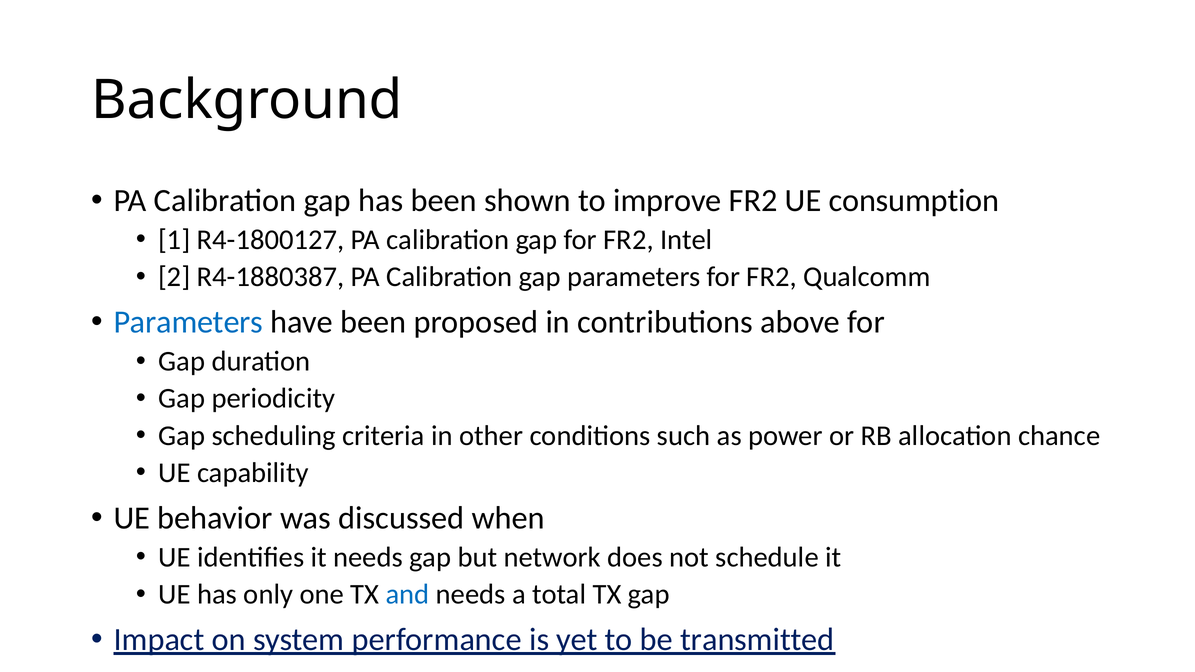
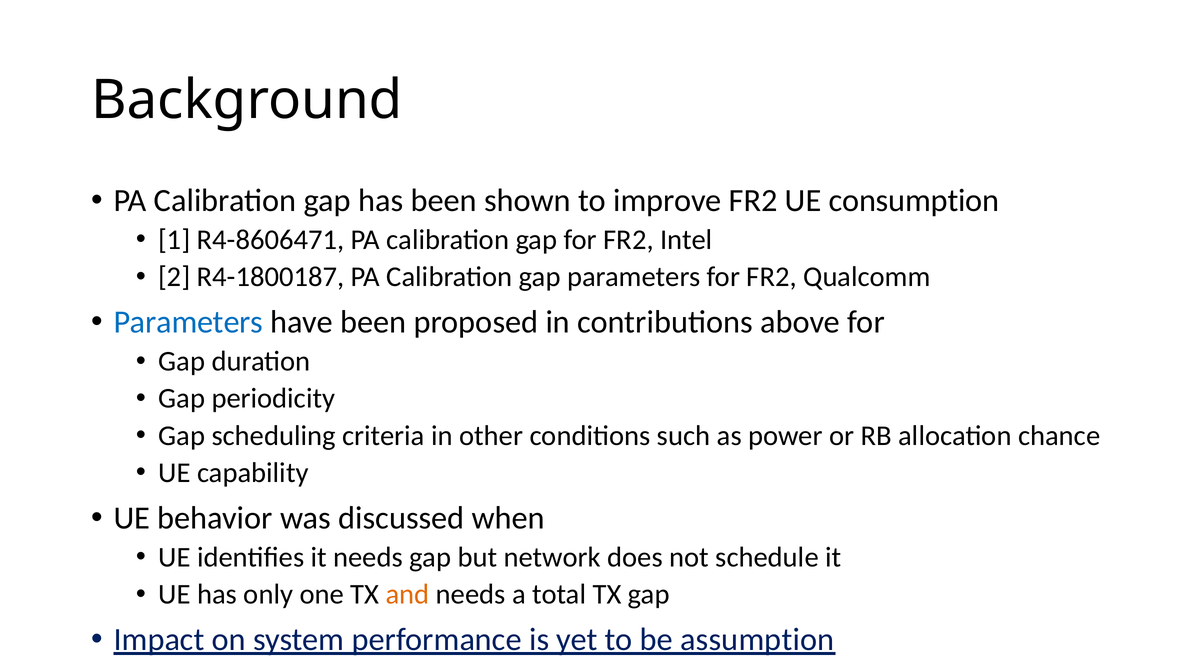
R4-1800127: R4-1800127 -> R4-8606471
R4-1880387: R4-1880387 -> R4-1800187
and colour: blue -> orange
transmitted: transmitted -> assumption
